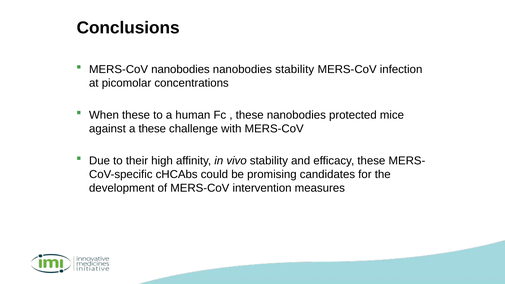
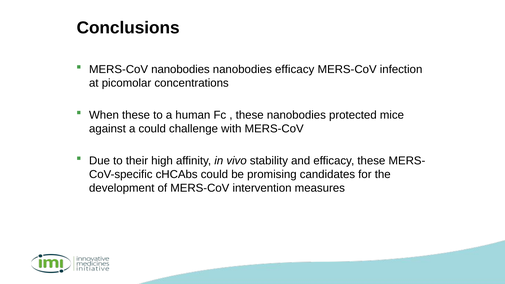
nanobodies stability: stability -> efficacy
a these: these -> could
